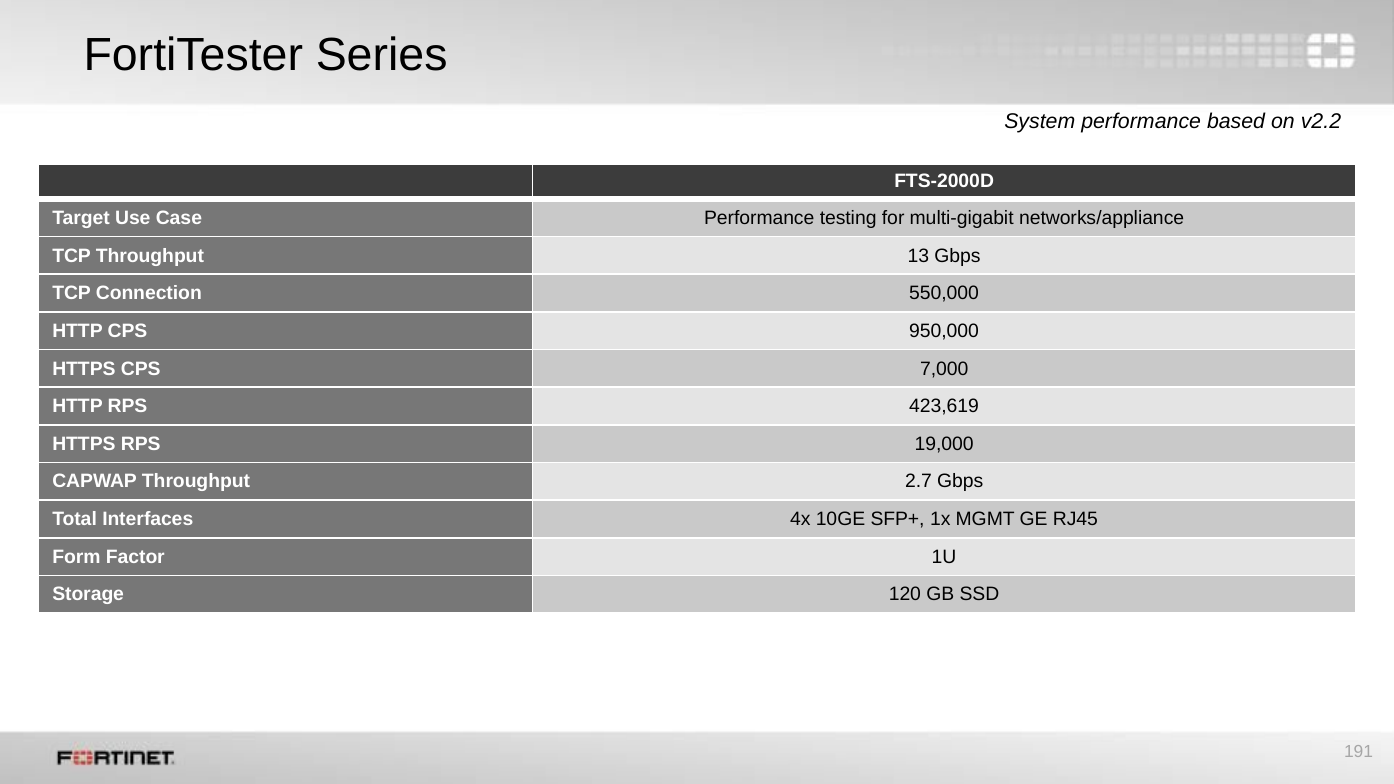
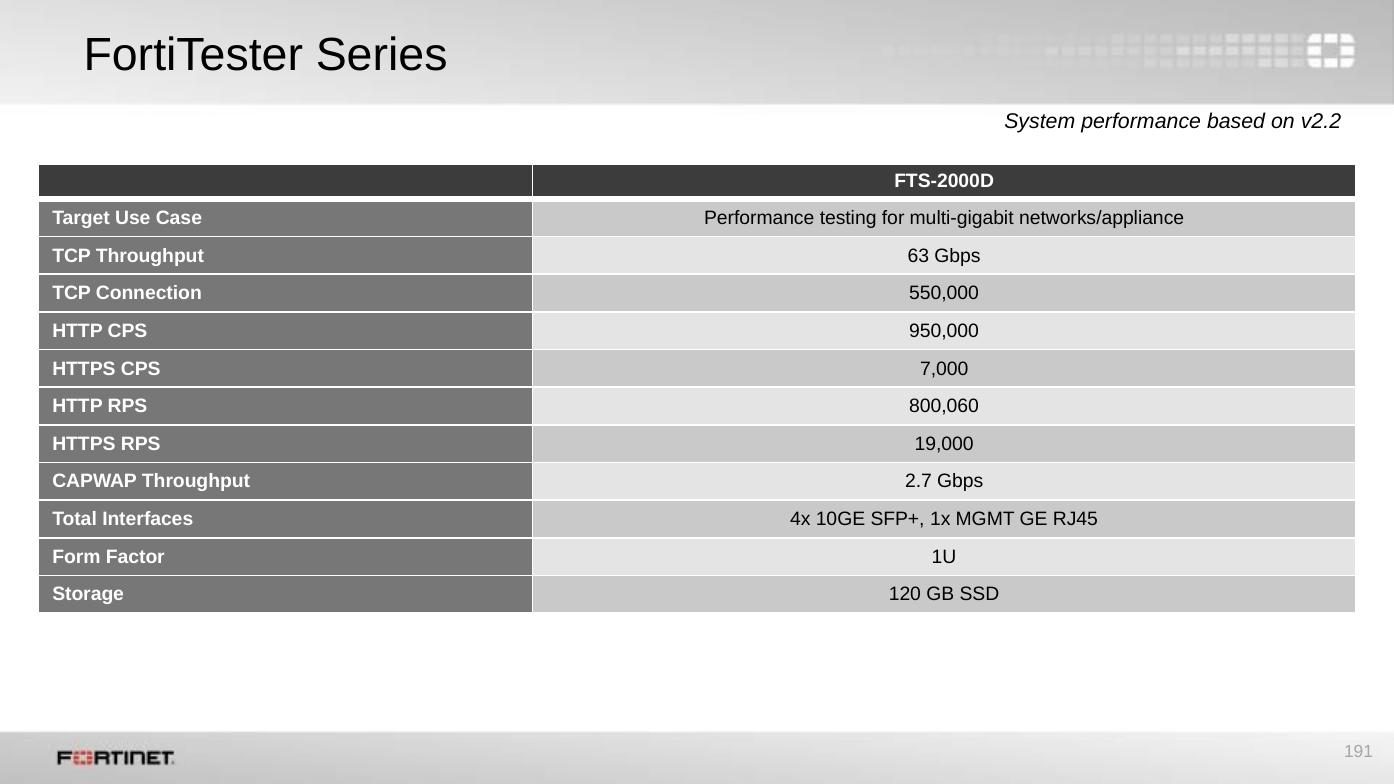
13: 13 -> 63
423,619: 423,619 -> 800,060
